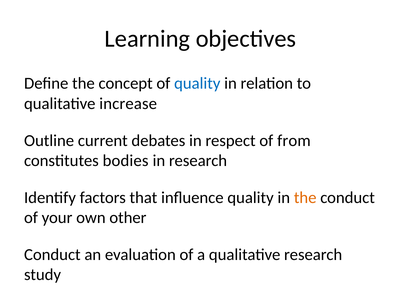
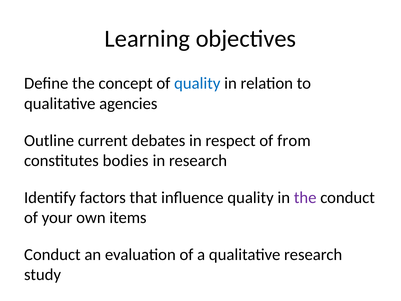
increase: increase -> agencies
the at (305, 197) colour: orange -> purple
other: other -> items
